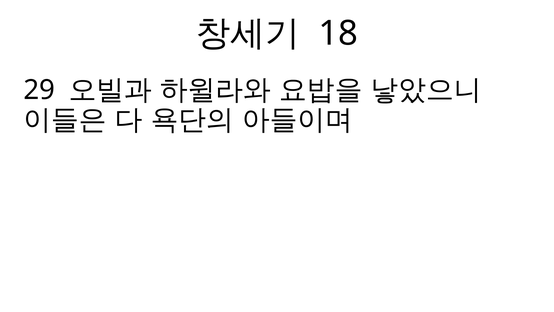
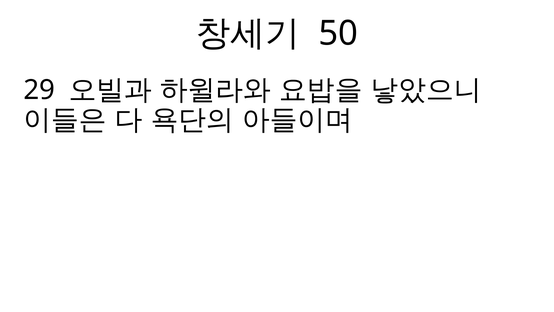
18: 18 -> 50
